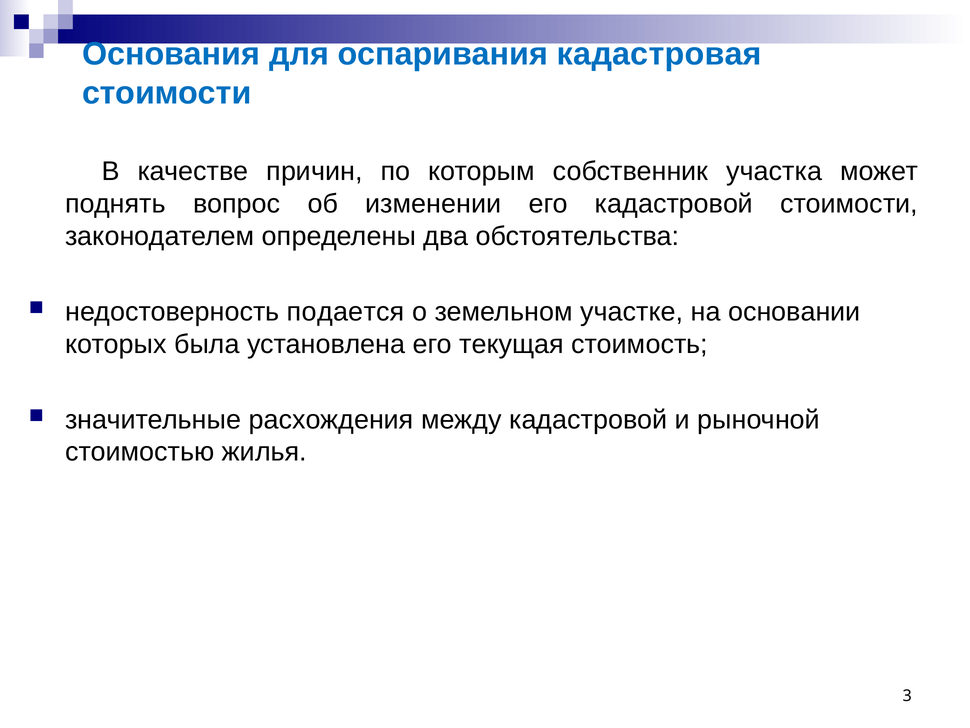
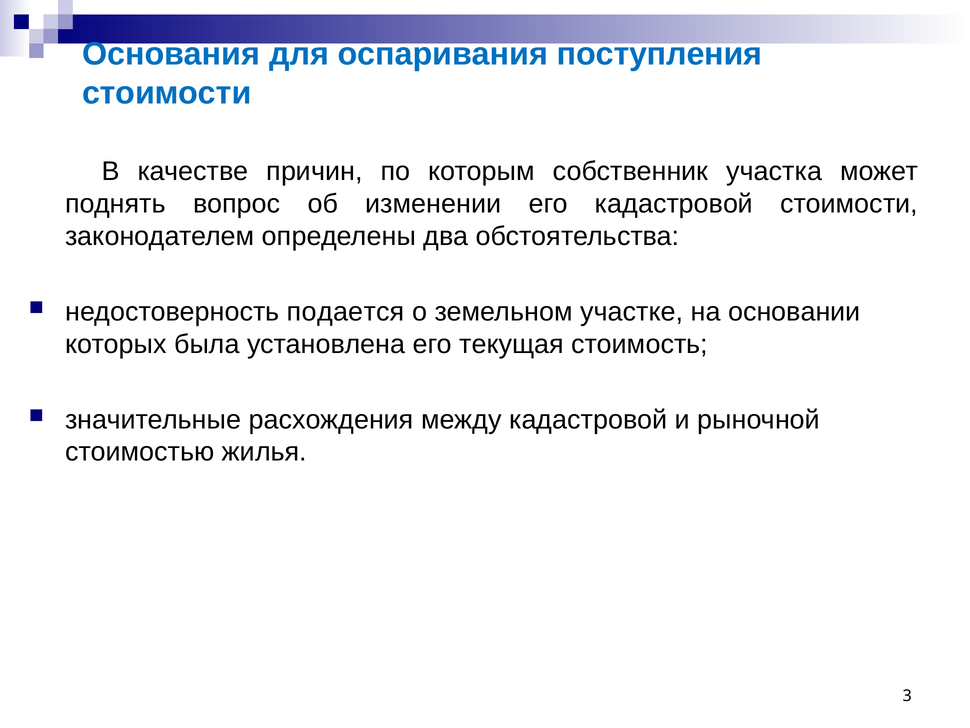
кадастровая: кадастровая -> поступления
